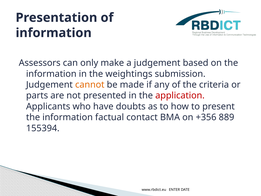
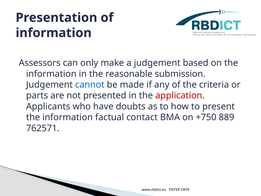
weightings: weightings -> reasonable
cannot colour: orange -> blue
+356: +356 -> +750
155394: 155394 -> 762571
